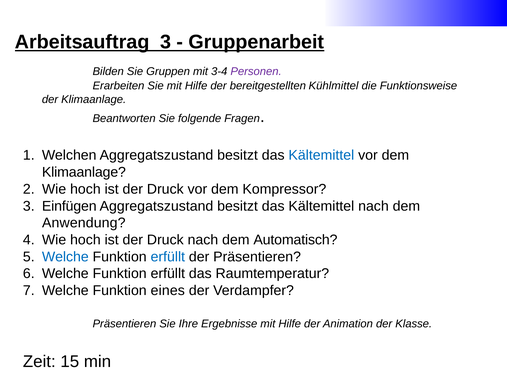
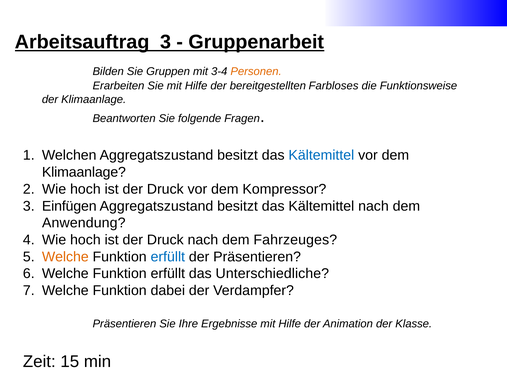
Personen colour: purple -> orange
Kühlmittel: Kühlmittel -> Farbloses
Automatisch: Automatisch -> Fahrzeuges
Welche at (65, 257) colour: blue -> orange
Raumtemperatur: Raumtemperatur -> Unterschiedliche
eines: eines -> dabei
